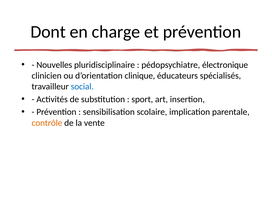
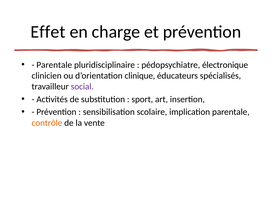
Dont: Dont -> Effet
Nouvelles at (54, 65): Nouvelles -> Parentale
social colour: blue -> purple
